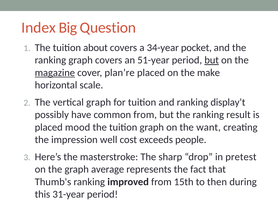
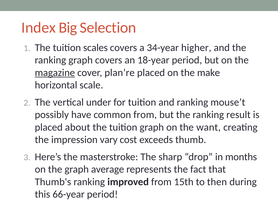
Question: Question -> Selection
about: about -> scales
pocket: pocket -> higher
51-year: 51-year -> 18-year
but at (212, 60) underline: present -> none
vertical graph: graph -> under
display’t: display’t -> mouse’t
mood: mood -> about
well: well -> vary
people: people -> thumb
pretest: pretest -> months
31-year: 31-year -> 66-year
